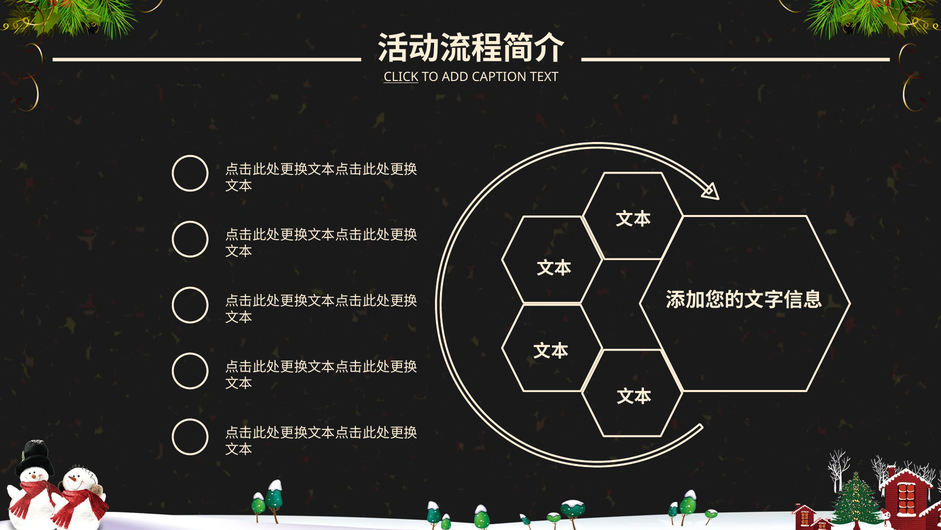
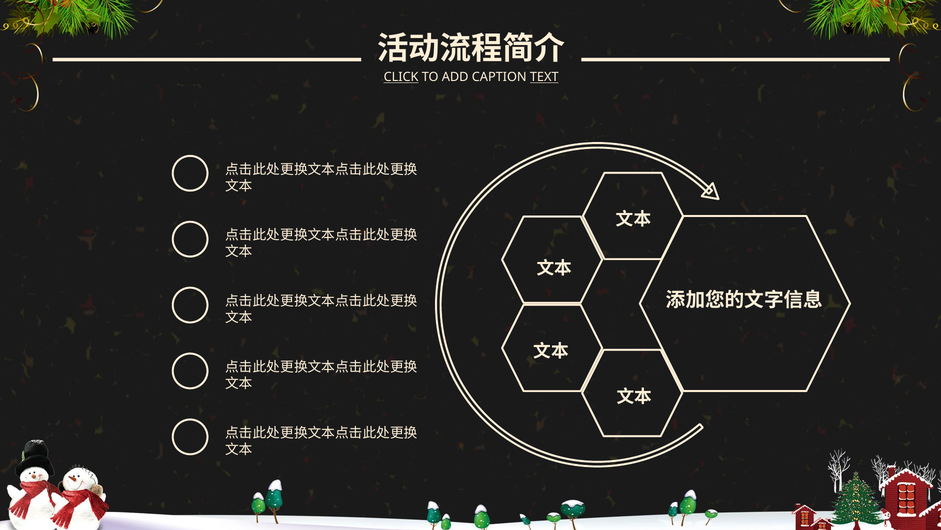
TEXT underline: none -> present
